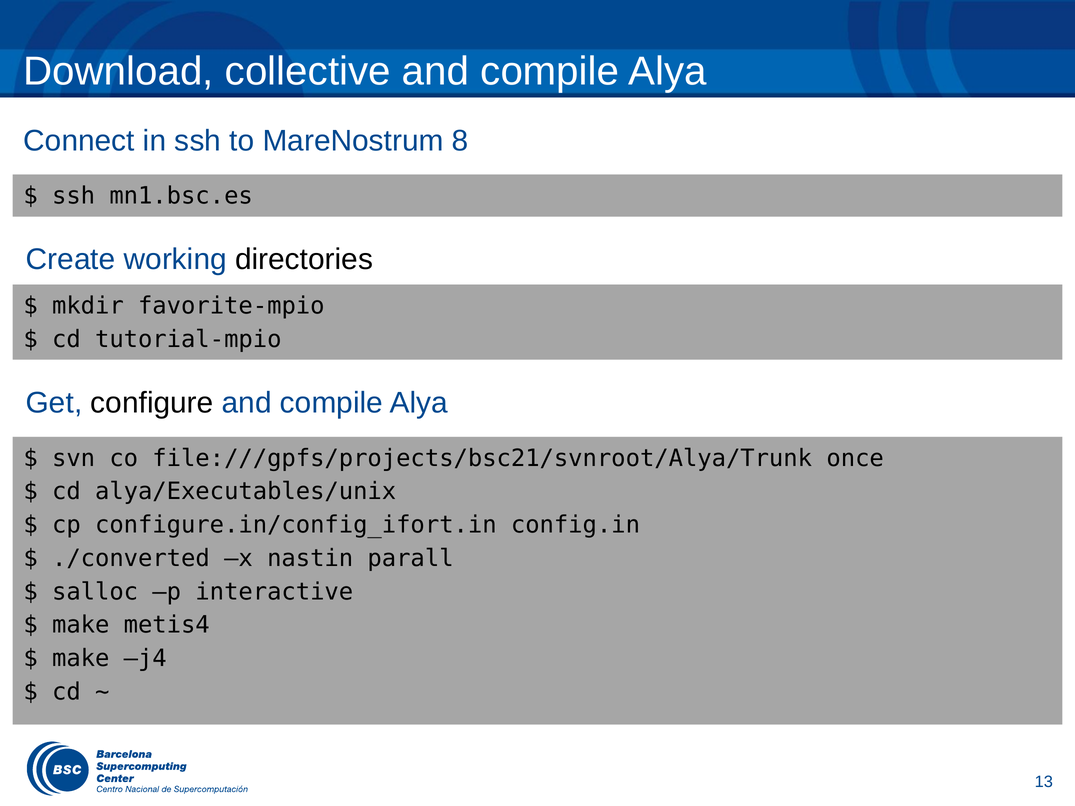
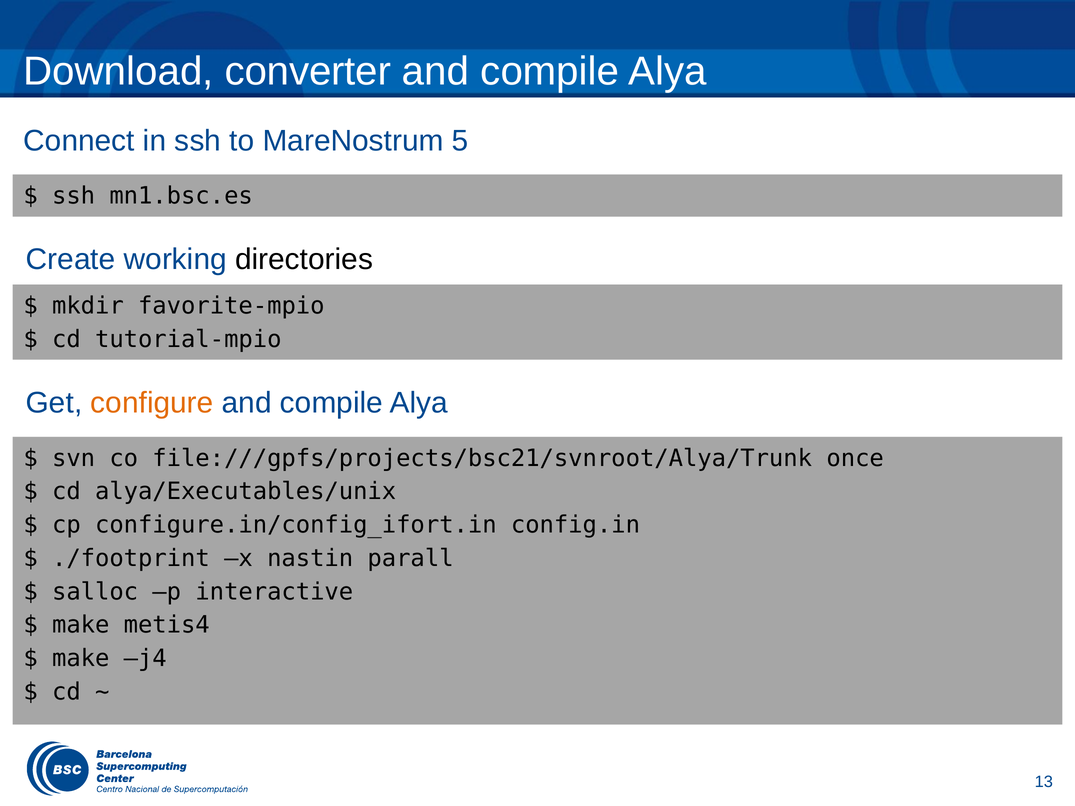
collective: collective -> converter
8: 8 -> 5
configure colour: black -> orange
./converted: ./converted -> ./footprint
